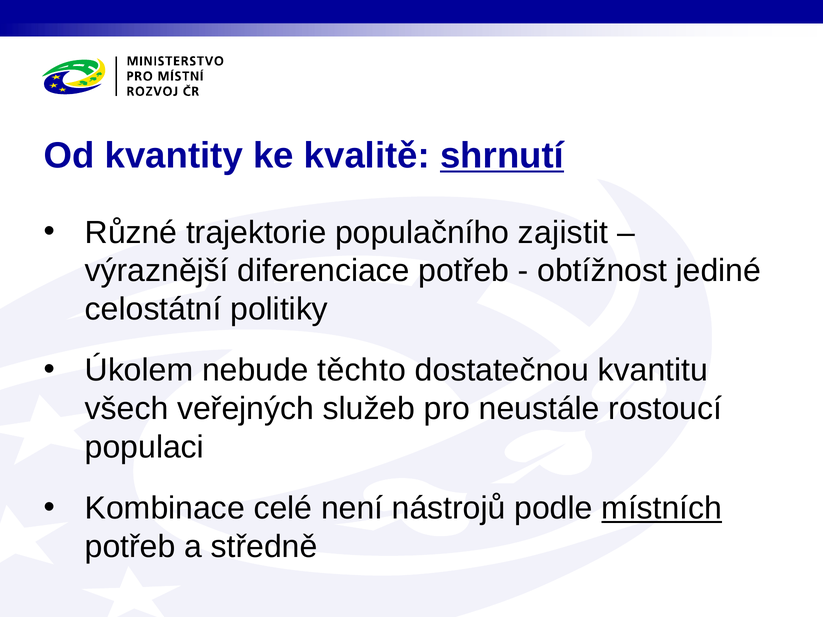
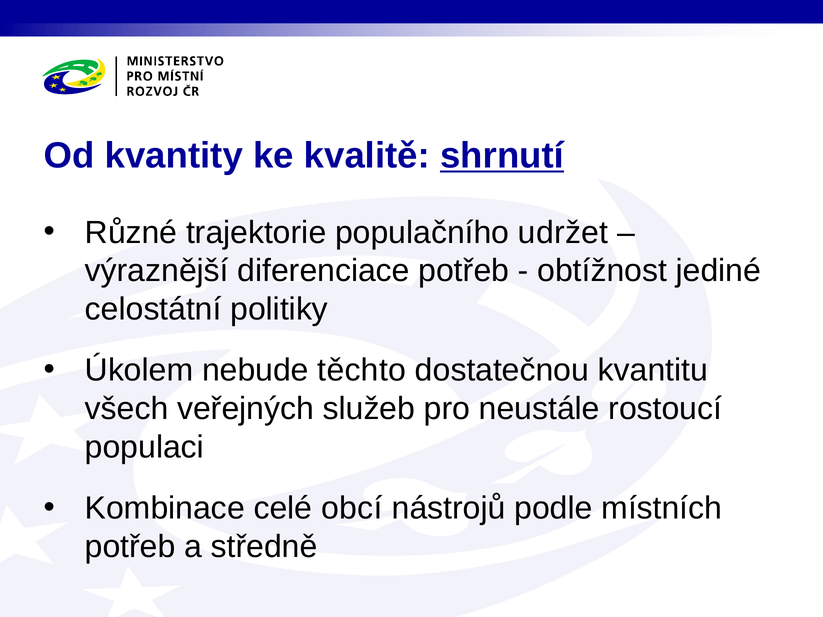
zajistit: zajistit -> udržet
není: není -> obcí
místních underline: present -> none
